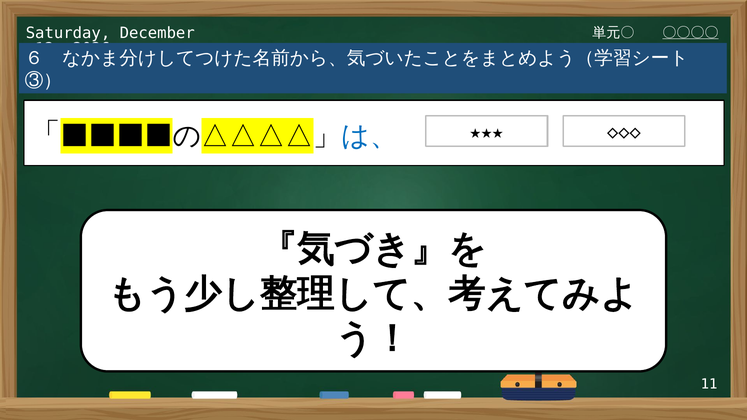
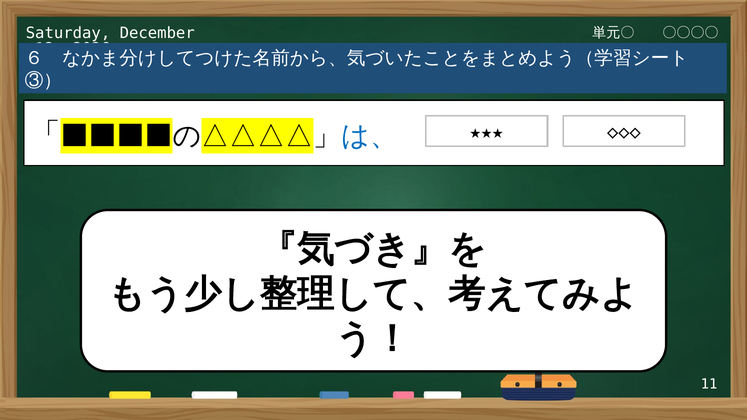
〇〇〇〇 underline: present -> none
